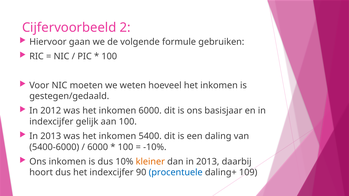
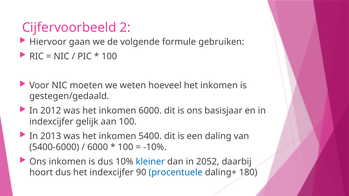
kleiner colour: orange -> blue
dan in 2013: 2013 -> 2052
109: 109 -> 180
